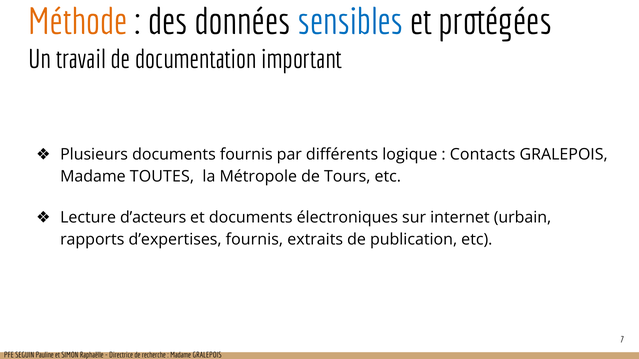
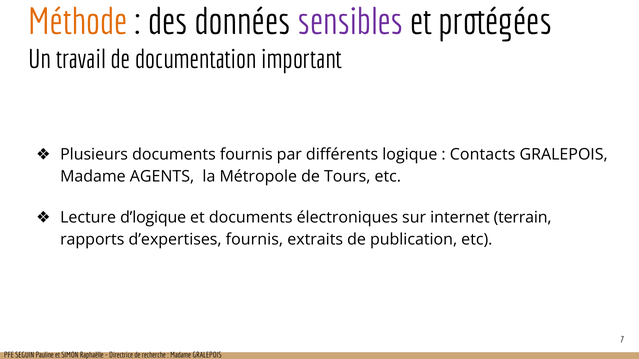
sensibles colour: blue -> purple
TOUTES: TOUTES -> AGENTS
d’acteurs: d’acteurs -> d’logique
urbain: urbain -> terrain
